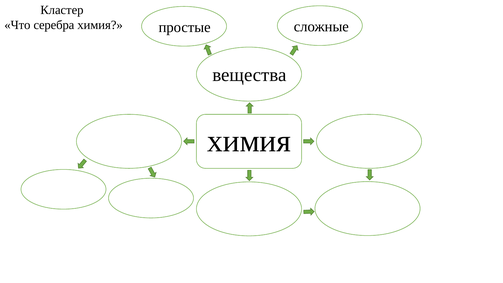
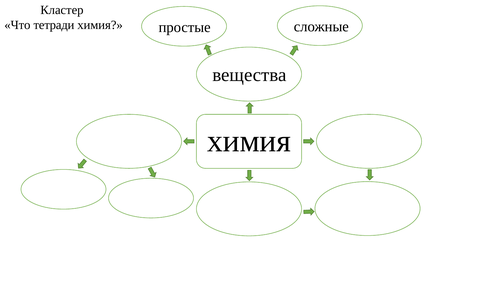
серебра: серебра -> тетради
